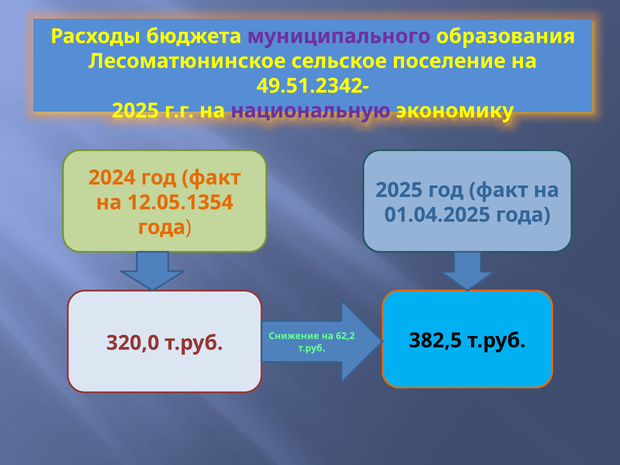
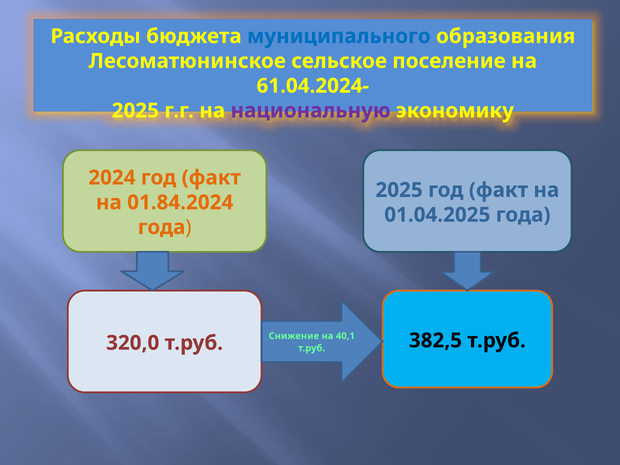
муниципального colour: purple -> blue
49.51.2342-: 49.51.2342- -> 61.04.2024-
12.05.1354: 12.05.1354 -> 01.84.2024
62,2: 62,2 -> 40,1
